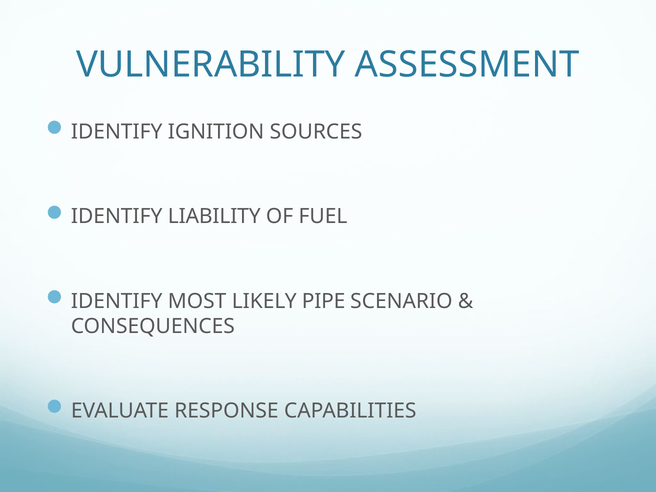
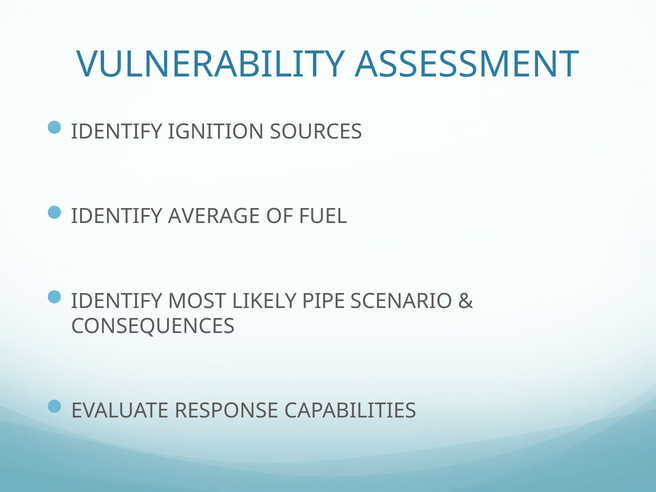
LIABILITY: LIABILITY -> AVERAGE
